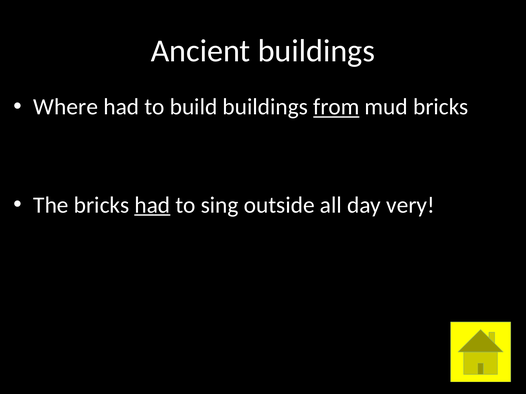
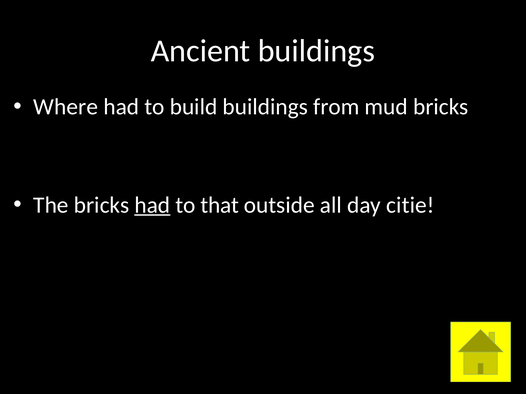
from underline: present -> none
sing: sing -> that
very: very -> citie
